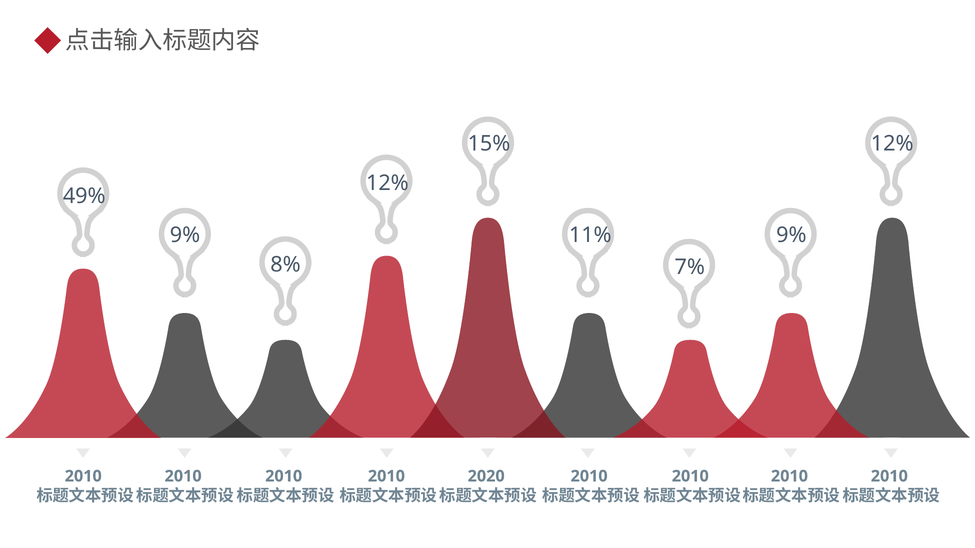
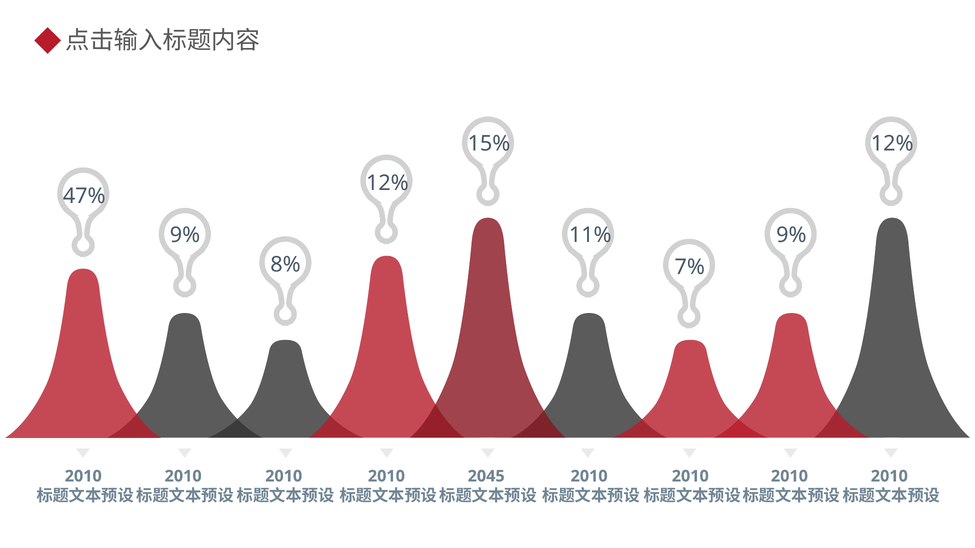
49%: 49% -> 47%
2020: 2020 -> 2045
